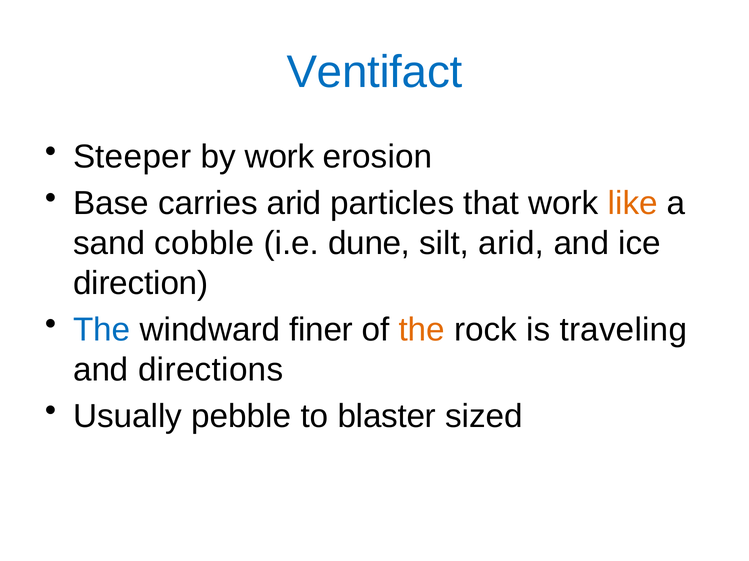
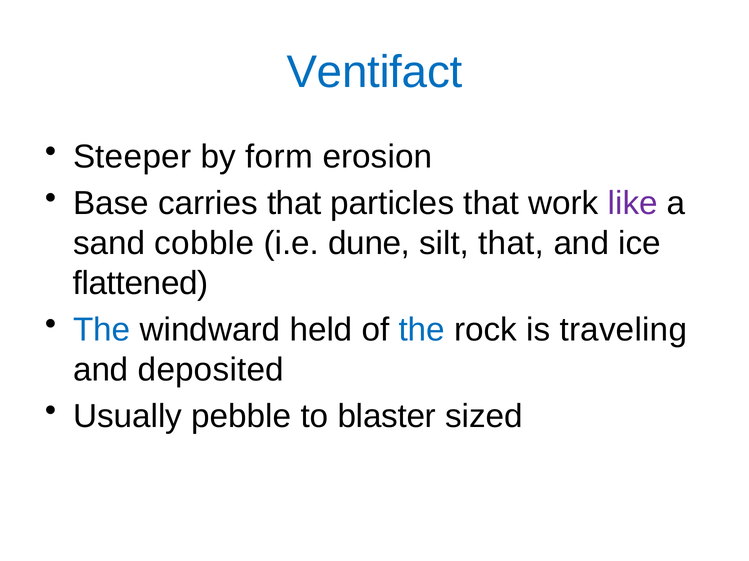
by work: work -> form
carries arid: arid -> that
like colour: orange -> purple
silt arid: arid -> that
direction: direction -> flattened
finer: finer -> held
the at (422, 330) colour: orange -> blue
directions: directions -> deposited
